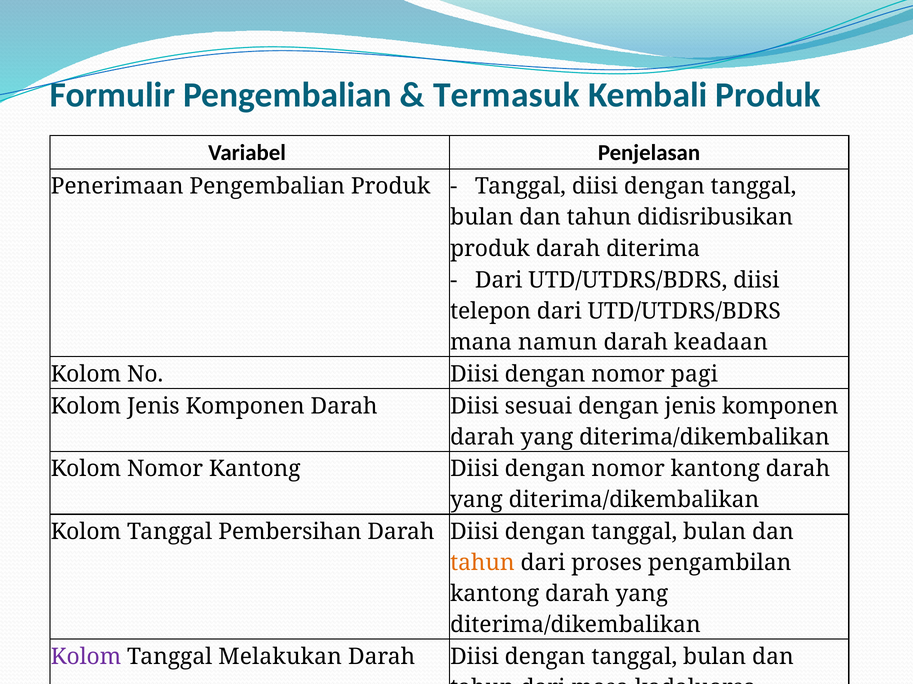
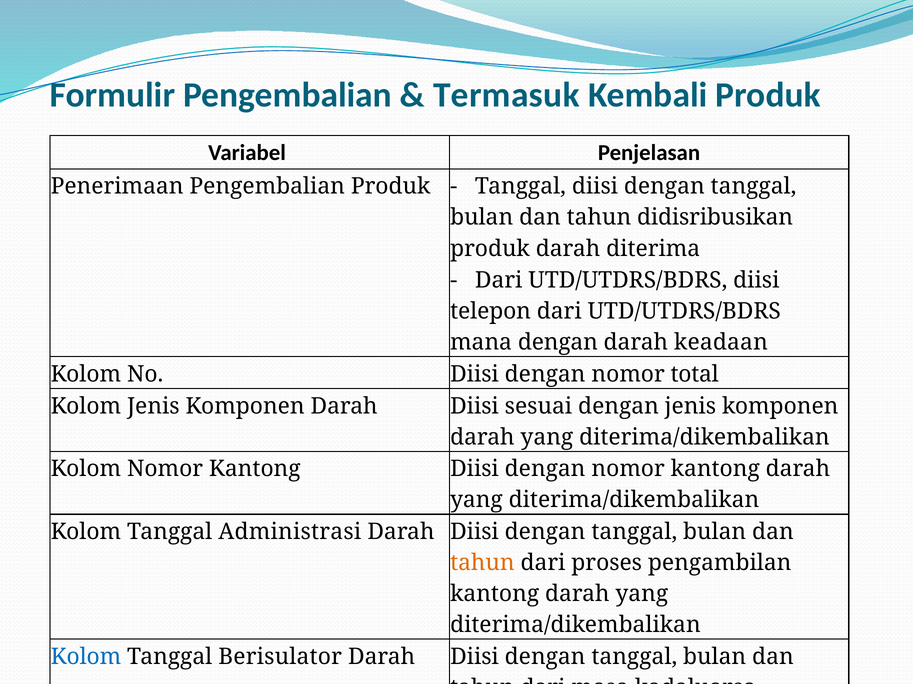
mana namun: namun -> dengan
pagi: pagi -> total
Pembersihan: Pembersihan -> Administrasi
Kolom at (86, 657) colour: purple -> blue
Melakukan: Melakukan -> Berisulator
